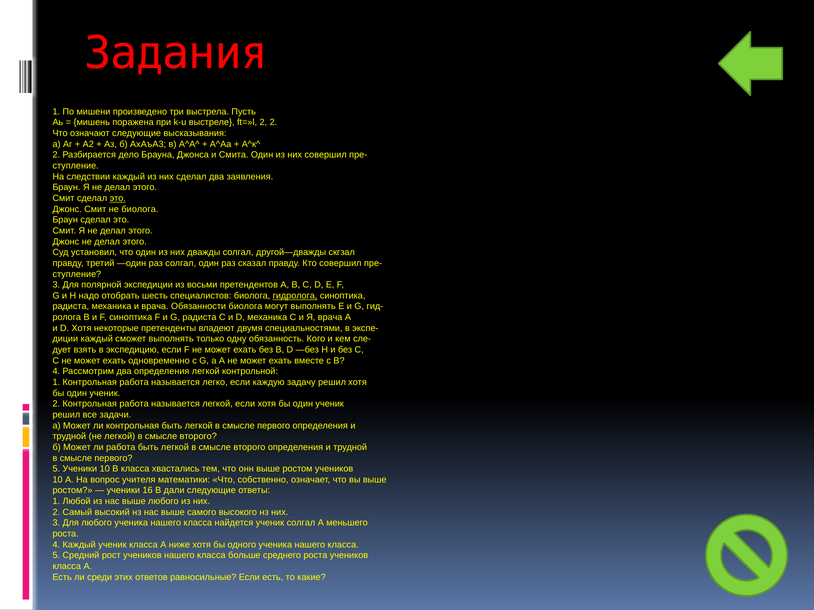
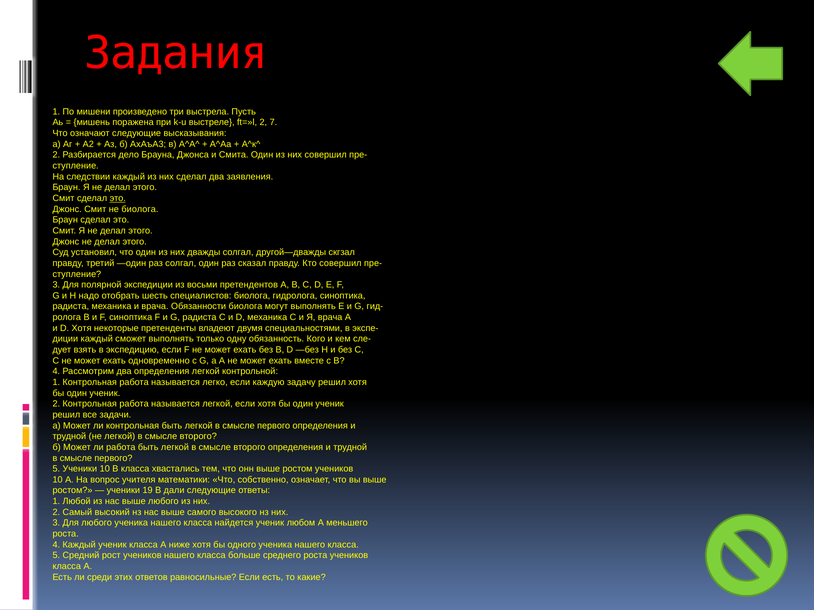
2 2: 2 -> 7
гидролога underline: present -> none
16: 16 -> 19
ученик солгал: солгал -> любом
